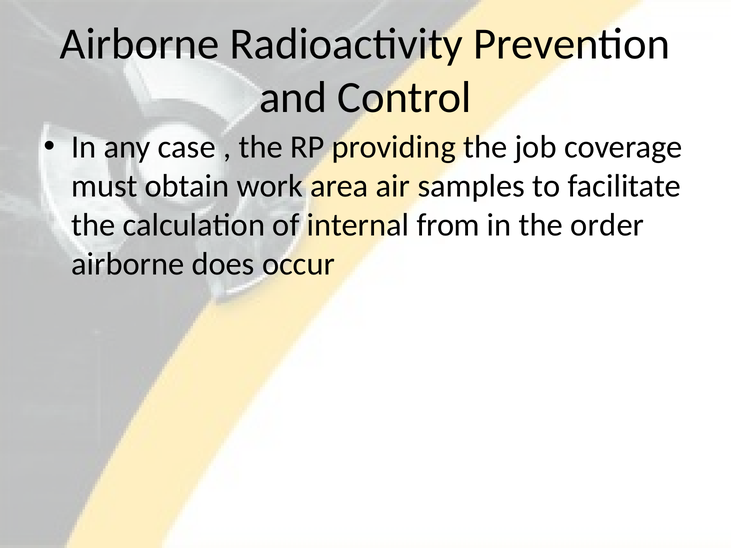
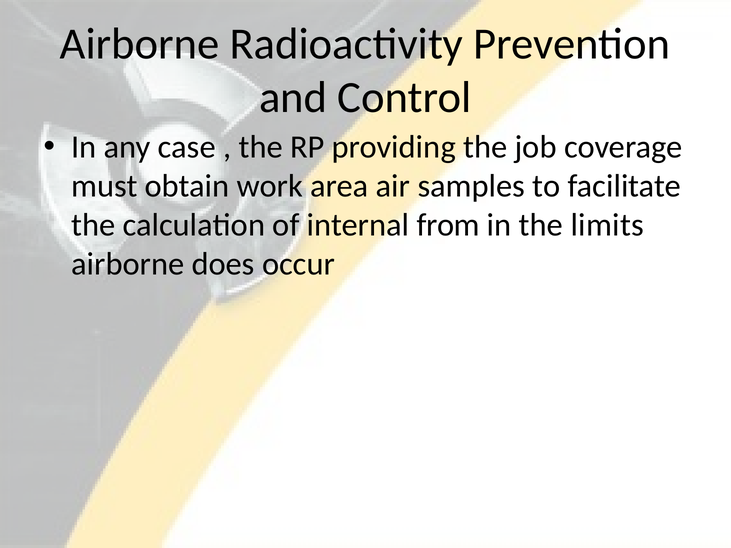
order: order -> limits
